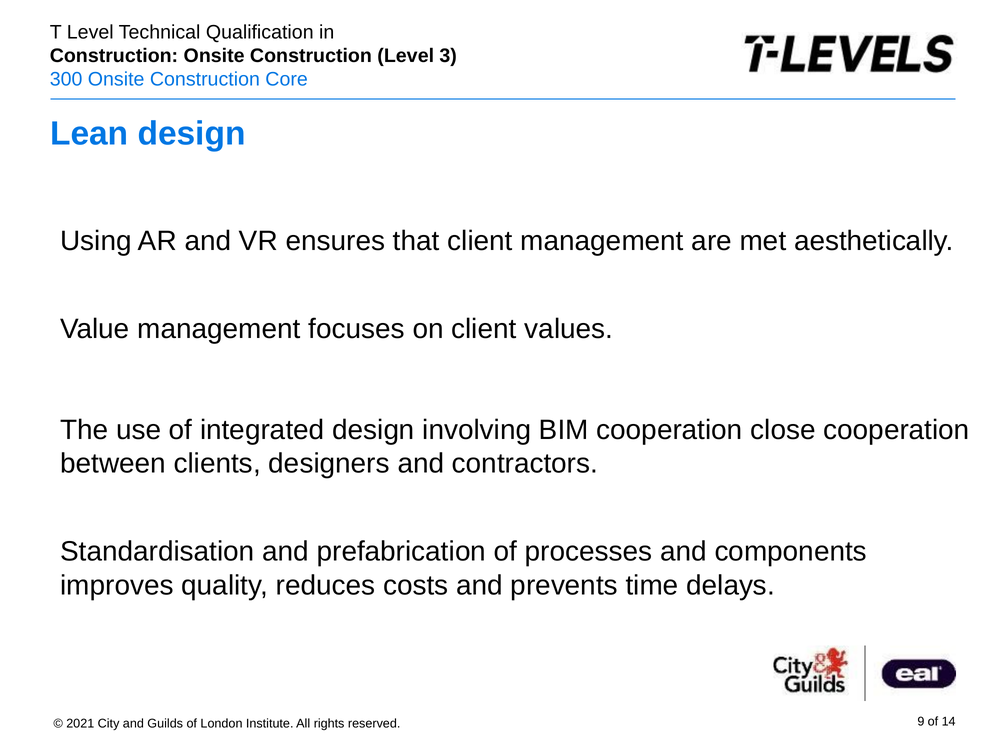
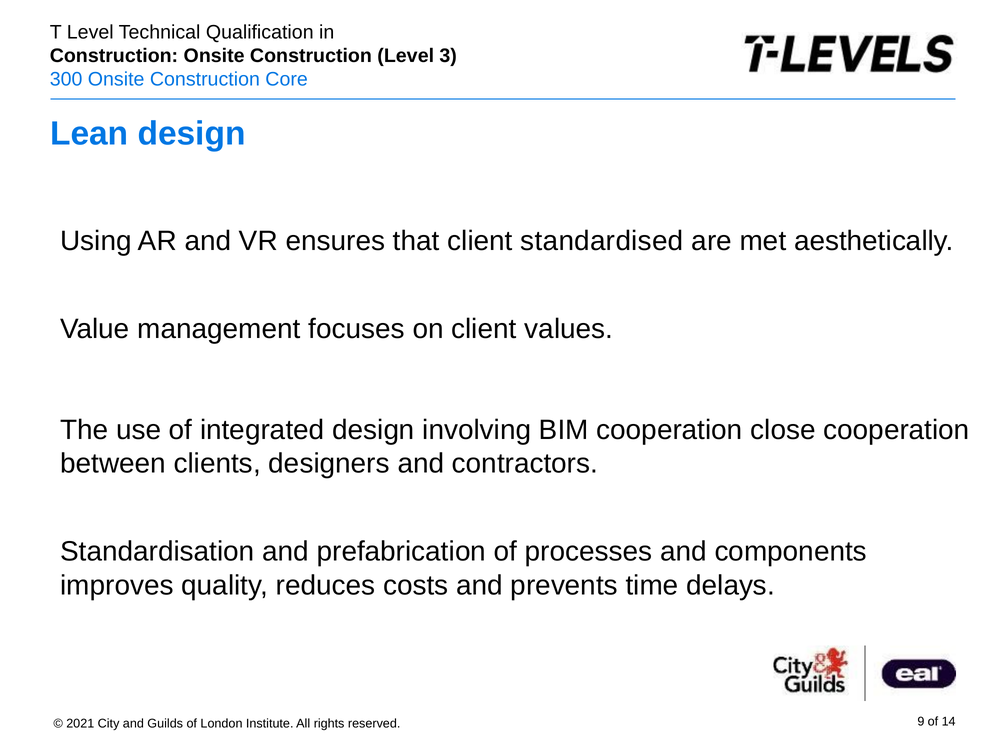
client management: management -> standardised
